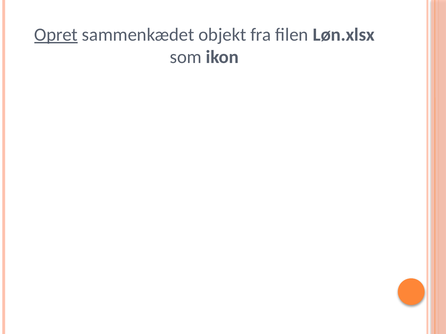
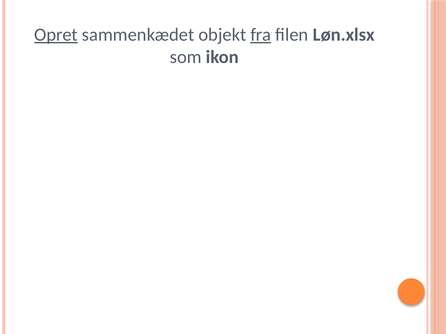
fra underline: none -> present
